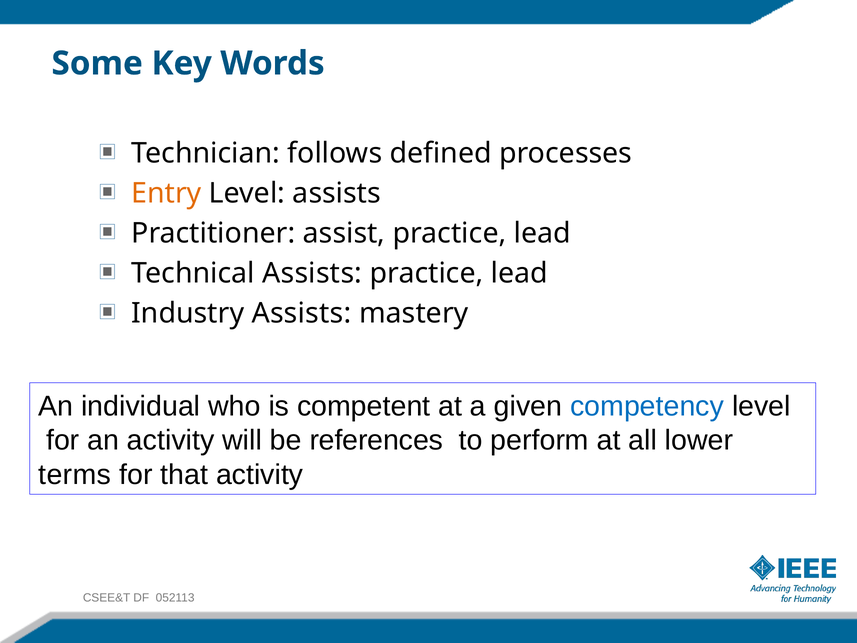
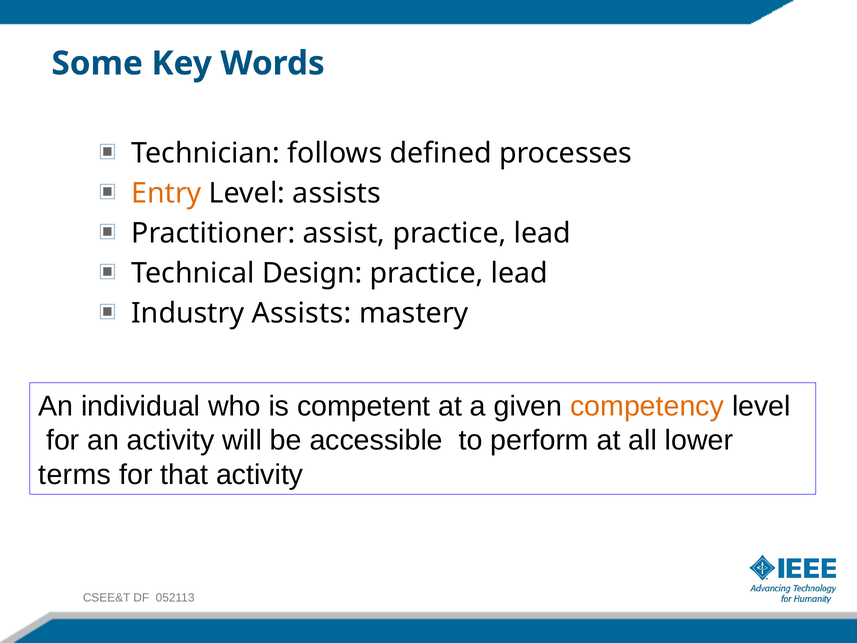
Technical Assists: Assists -> Design
competency colour: blue -> orange
references: references -> accessible
